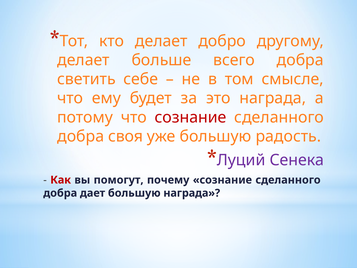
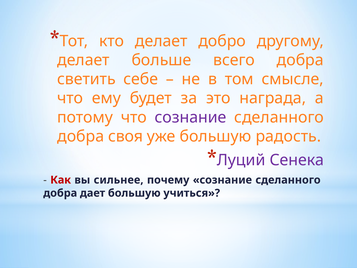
сознание at (191, 117) colour: red -> purple
помогут: помогут -> сильнее
большую награда: награда -> учиться
